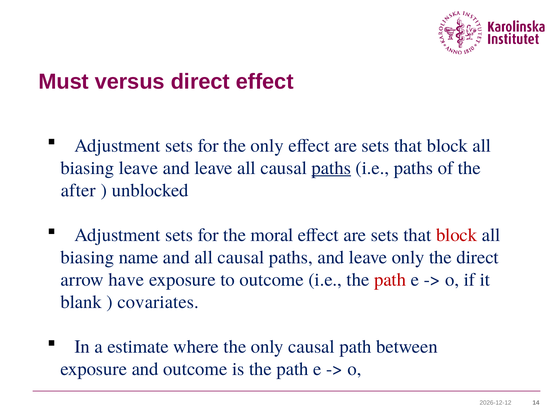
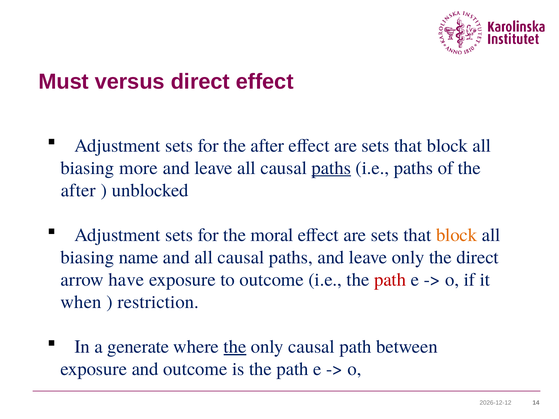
for the only: only -> after
biasing leave: leave -> more
block at (457, 235) colour: red -> orange
blank: blank -> when
covariates: covariates -> restriction
estimate: estimate -> generate
the at (235, 347) underline: none -> present
